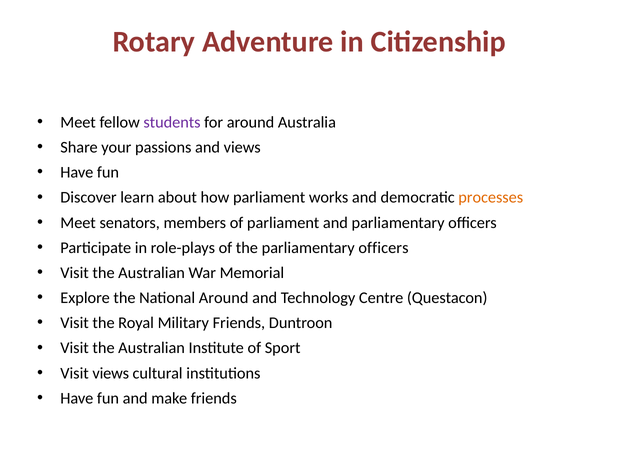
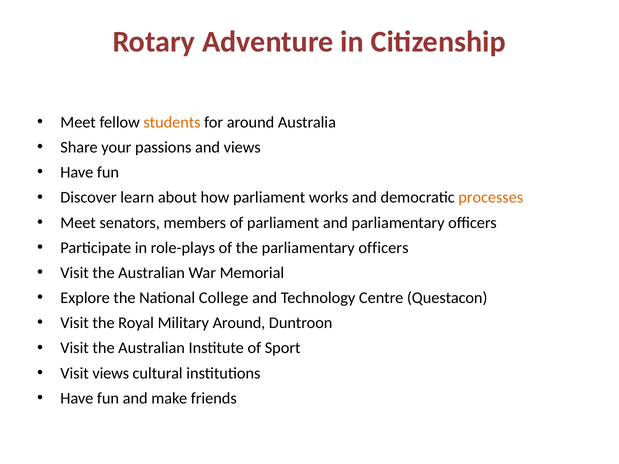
students colour: purple -> orange
National Around: Around -> College
Military Friends: Friends -> Around
